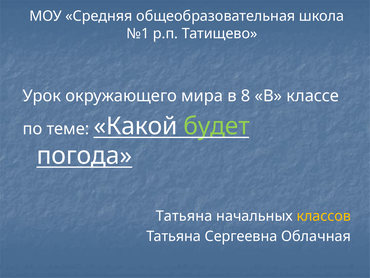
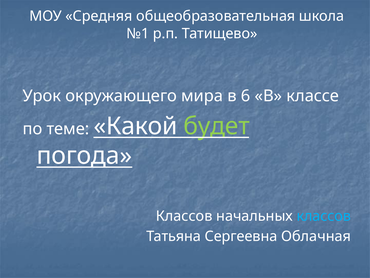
8: 8 -> 6
Татьяна at (184, 216): Татьяна -> Классов
классов at (324, 216) colour: yellow -> light blue
